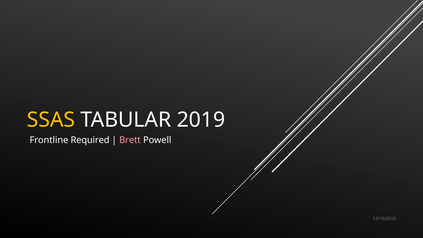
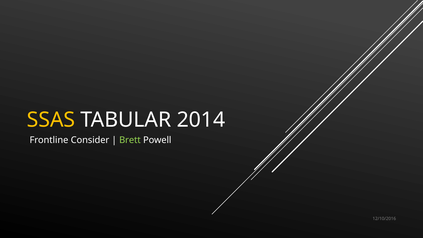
2019: 2019 -> 2014
Required: Required -> Consider
Brett colour: pink -> light green
